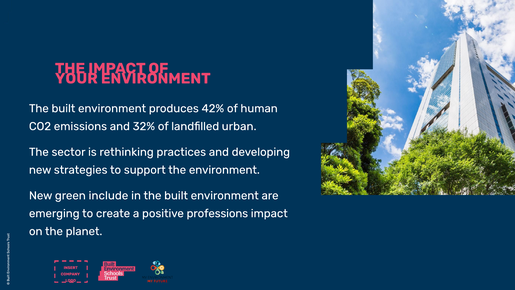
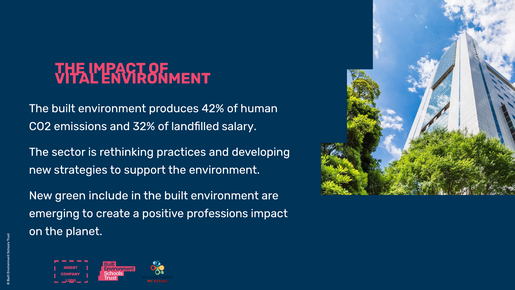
YOUR: YOUR -> VITAL
urban: urban -> salary
